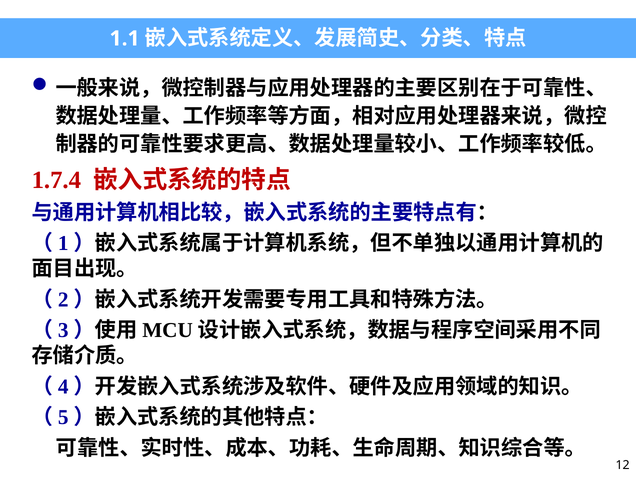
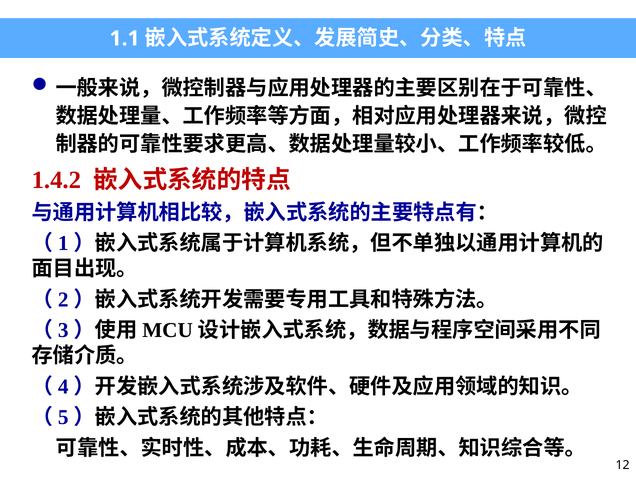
1.7.4: 1.7.4 -> 1.4.2
